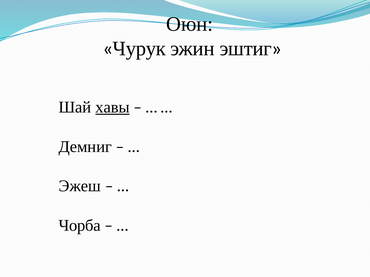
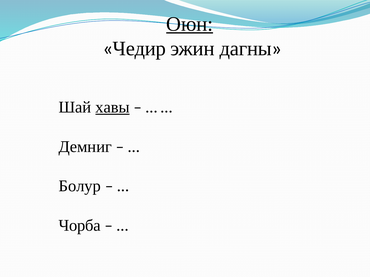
Оюн underline: none -> present
Чурук: Чурук -> Чедир
эштиг: эштиг -> дагны
Эжеш: Эжеш -> Болур
